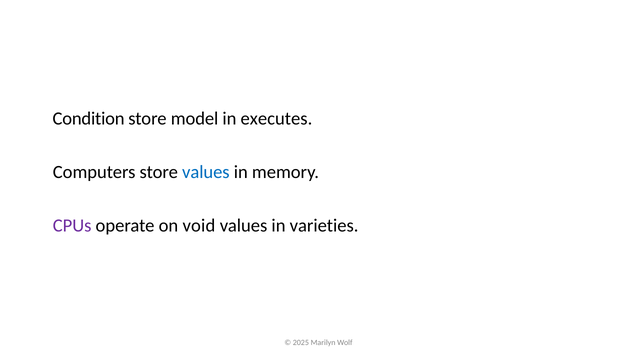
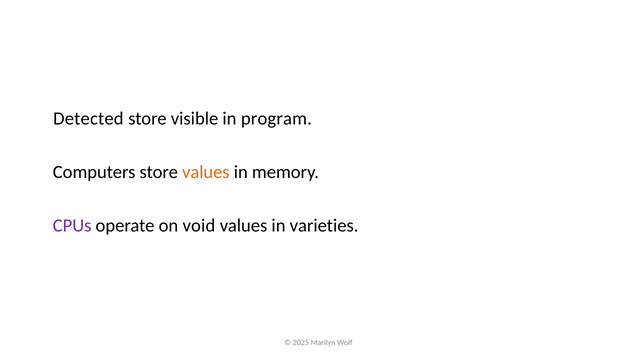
Condition: Condition -> Detected
model: model -> visible
executes: executes -> program
values at (206, 172) colour: blue -> orange
